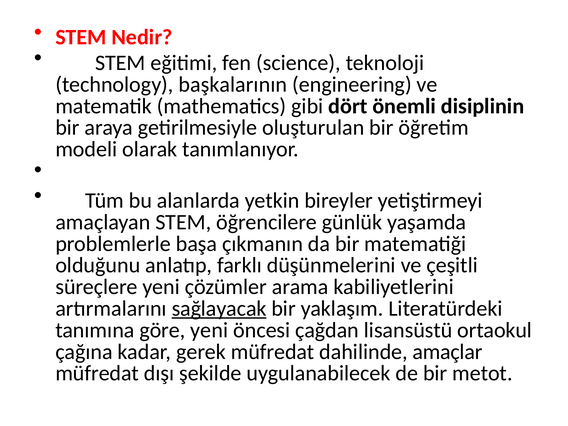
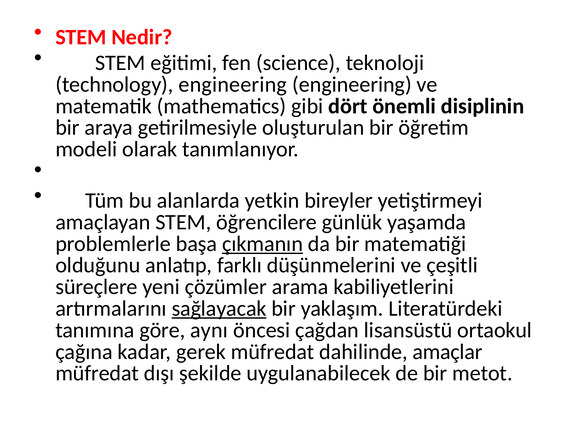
technology başkalarının: başkalarının -> engineering
çıkmanın underline: none -> present
göre yeni: yeni -> aynı
